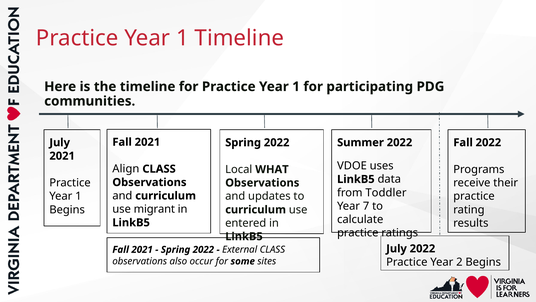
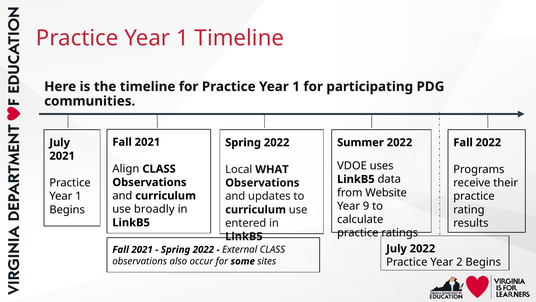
Toddler: Toddler -> Website
7: 7 -> 9
migrant: migrant -> broadly
